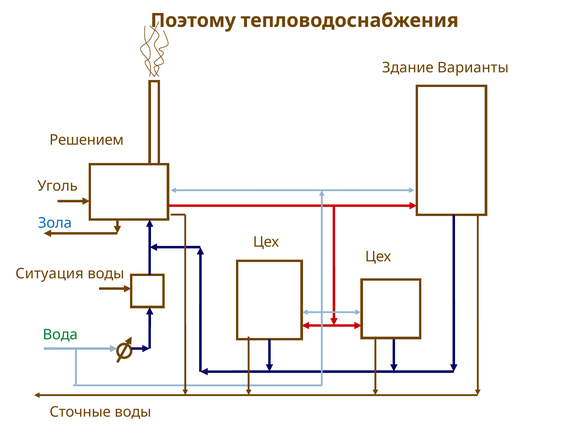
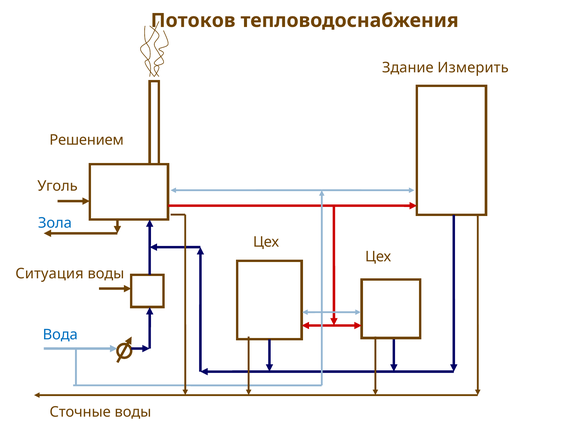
Поэтому: Поэтому -> Потоков
Варианты: Варианты -> Измерить
Вода colour: green -> blue
